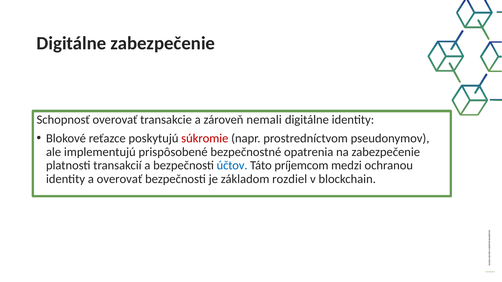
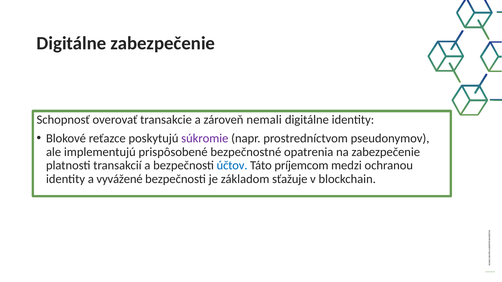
súkromie colour: red -> purple
a overovať: overovať -> vyvážené
rozdiel: rozdiel -> sťažuje
